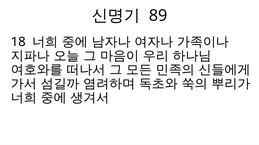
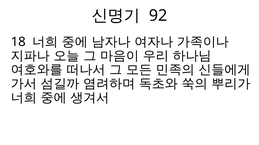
89: 89 -> 92
